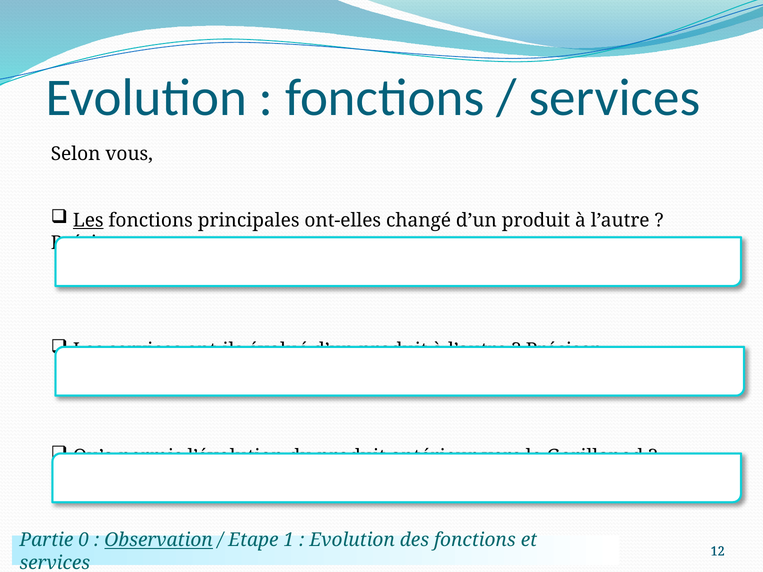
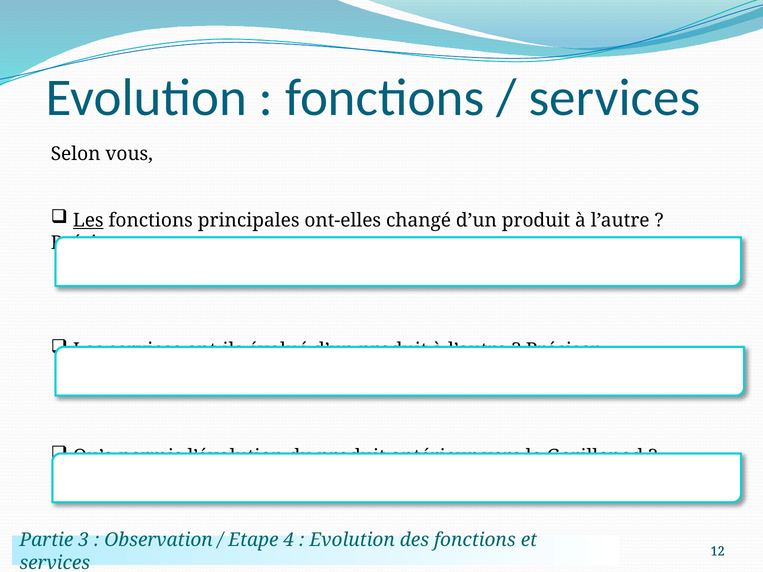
0: 0 -> 3
Observation underline: present -> none
1: 1 -> 4
